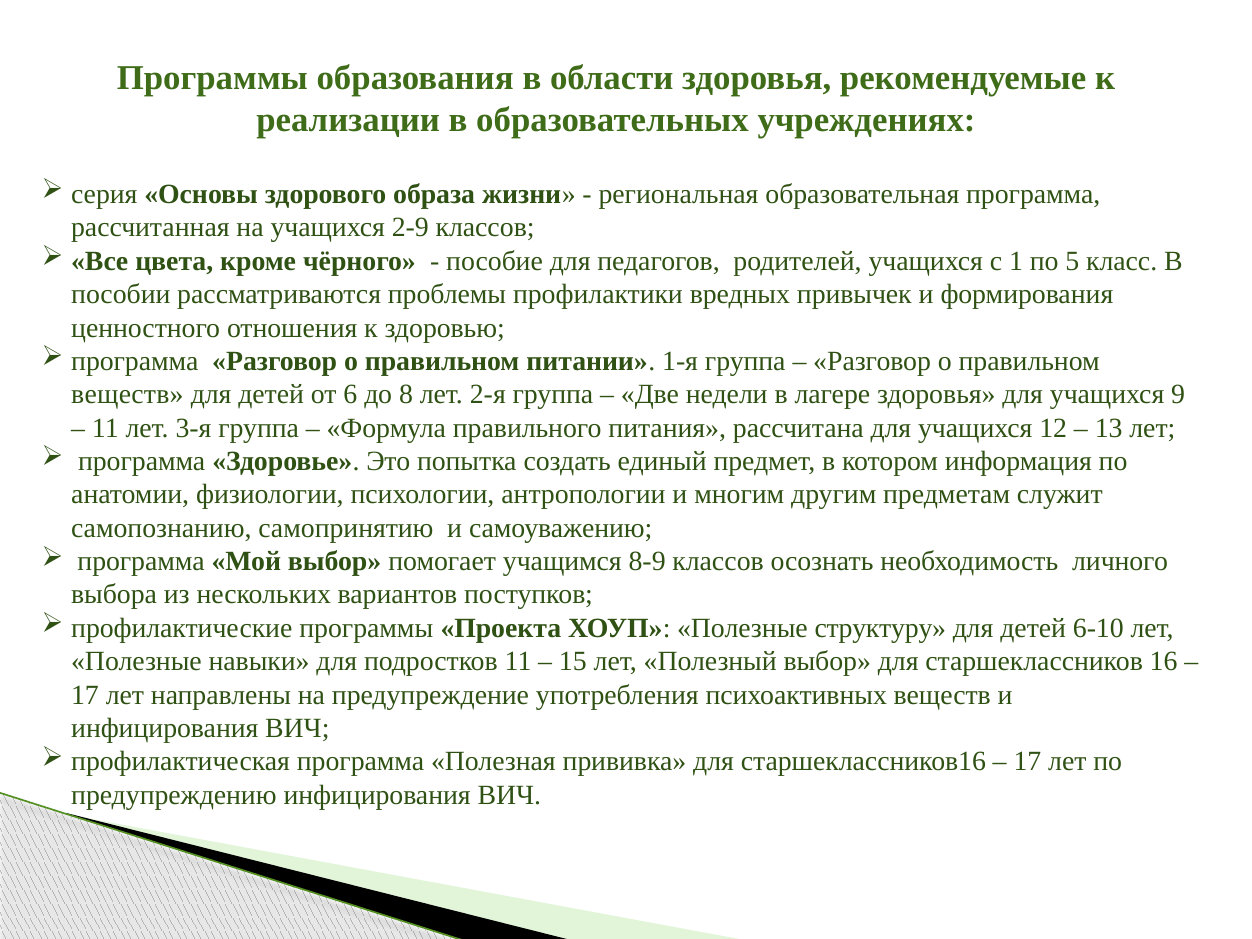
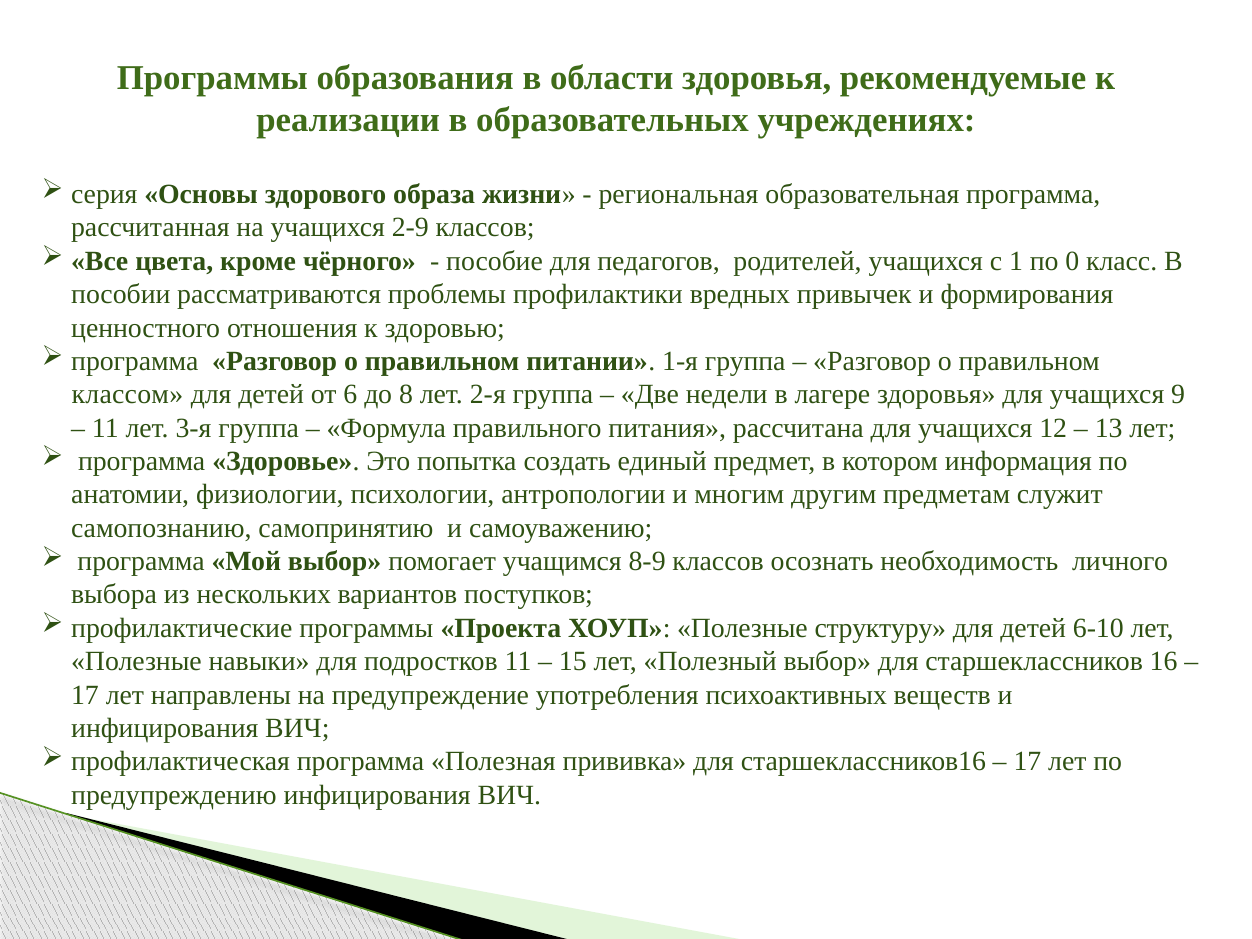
5: 5 -> 0
веществ at (127, 395): веществ -> классом
